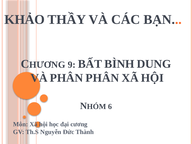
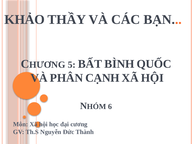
9: 9 -> 5
DUNG: DUNG -> QUỐC
PHÂN PHÂN: PHÂN -> CẠNH
